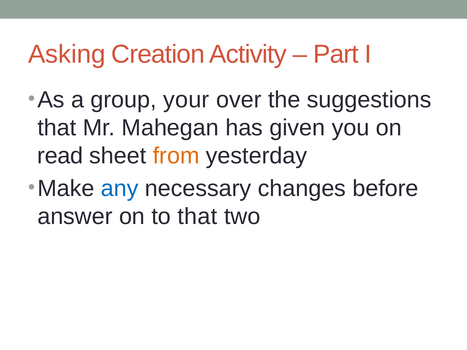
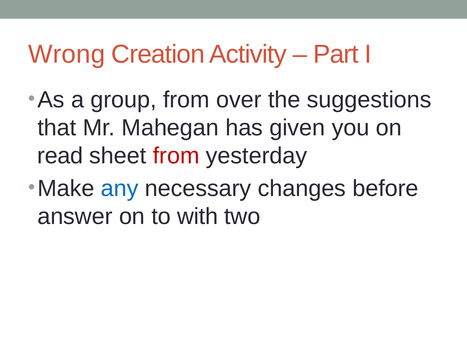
Asking: Asking -> Wrong
group your: your -> from
from at (176, 156) colour: orange -> red
to that: that -> with
